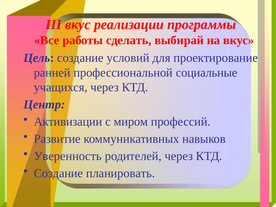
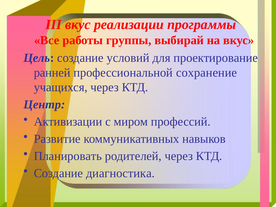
сделать: сделать -> группы
социальные: социальные -> сохранение
Уверенность: Уверенность -> Планировать
планировать: планировать -> диагностика
